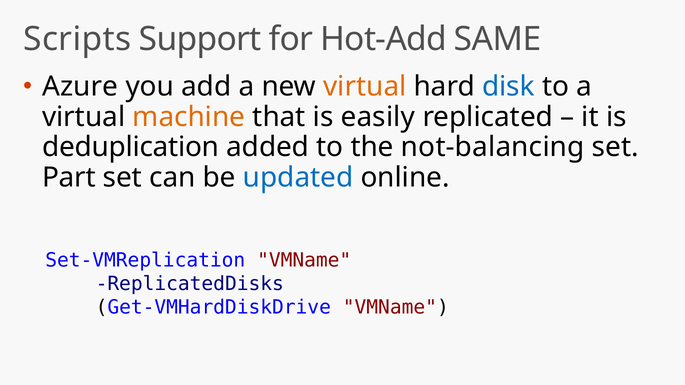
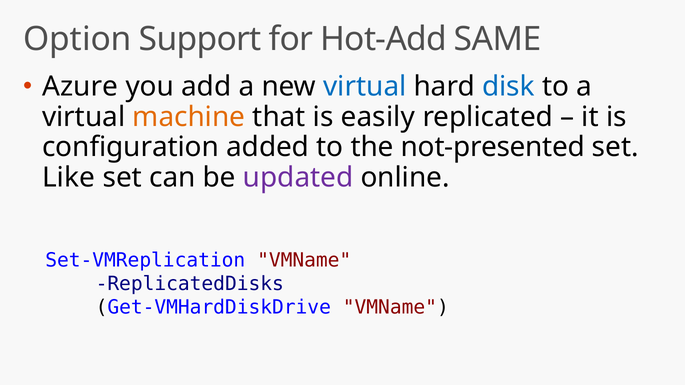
Scripts: Scripts -> Option
virtual at (365, 87) colour: orange -> blue
deduplication: deduplication -> configuration
not-balancing: not-balancing -> not-presented
Part: Part -> Like
updated colour: blue -> purple
